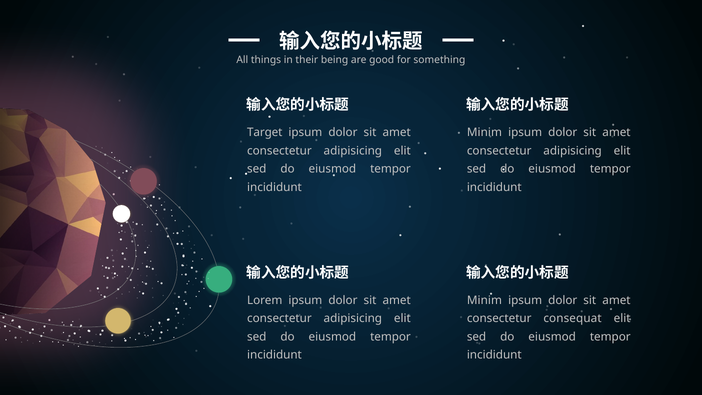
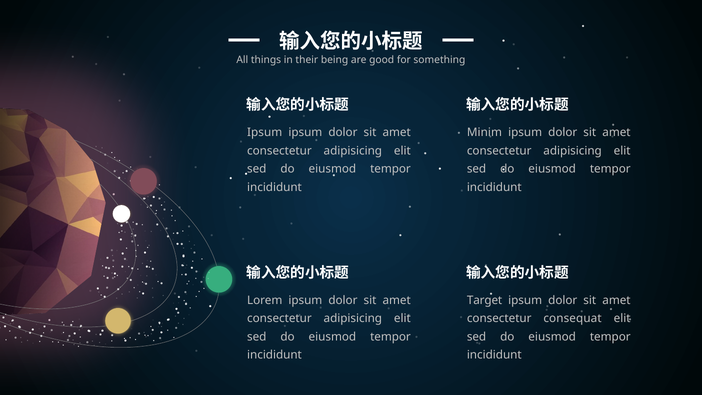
Target at (265, 132): Target -> Ipsum
Minim at (484, 300): Minim -> Target
